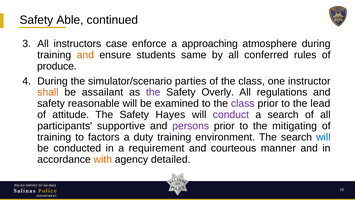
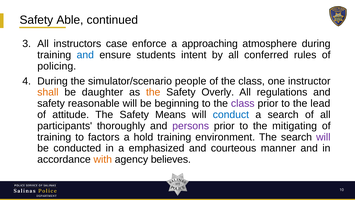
and at (85, 55) colour: orange -> blue
same: same -> intent
produce: produce -> policing
parties: parties -> people
assailant: assailant -> daughter
the at (153, 92) colour: purple -> orange
examined: examined -> beginning
Hayes: Hayes -> Means
conduct colour: purple -> blue
supportive: supportive -> thoroughly
duty: duty -> hold
will at (323, 137) colour: blue -> purple
requirement: requirement -> emphasized
detailed: detailed -> believes
